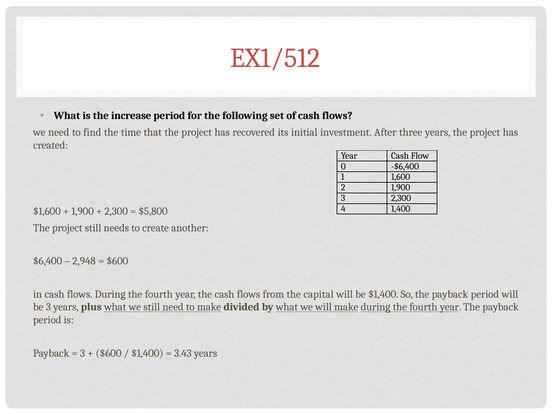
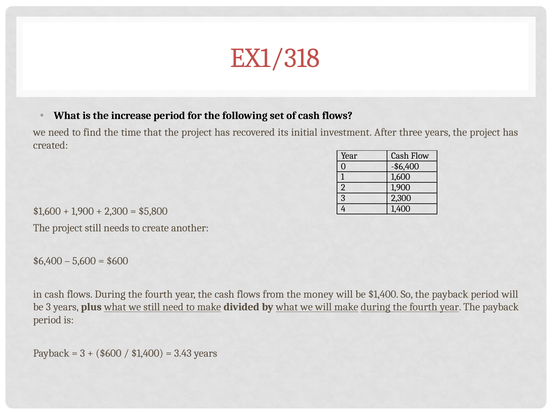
EX1/512: EX1/512 -> EX1/318
2,948: 2,948 -> 5,600
capital: capital -> money
